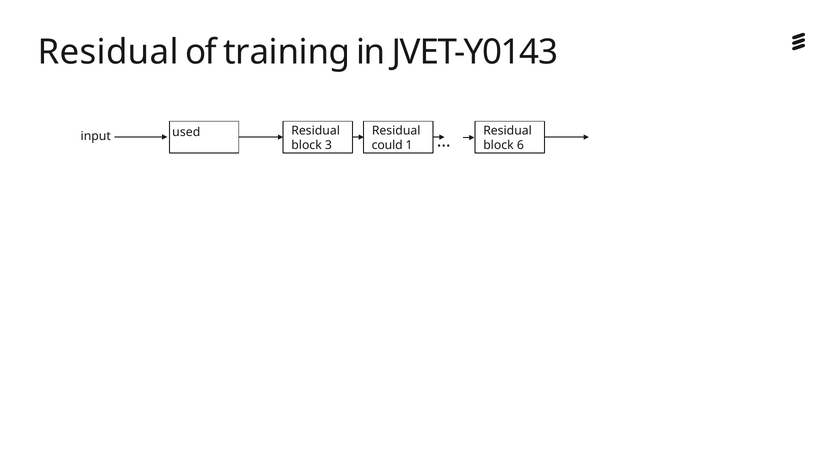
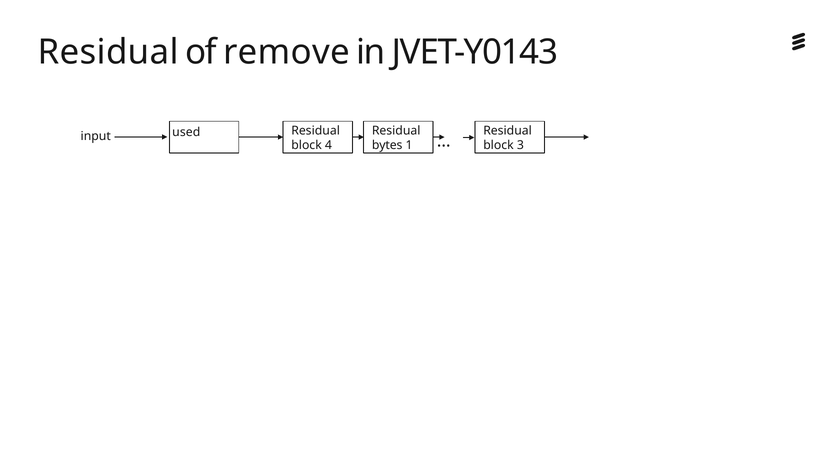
training: training -> remove
3: 3 -> 4
could: could -> bytes
6: 6 -> 3
